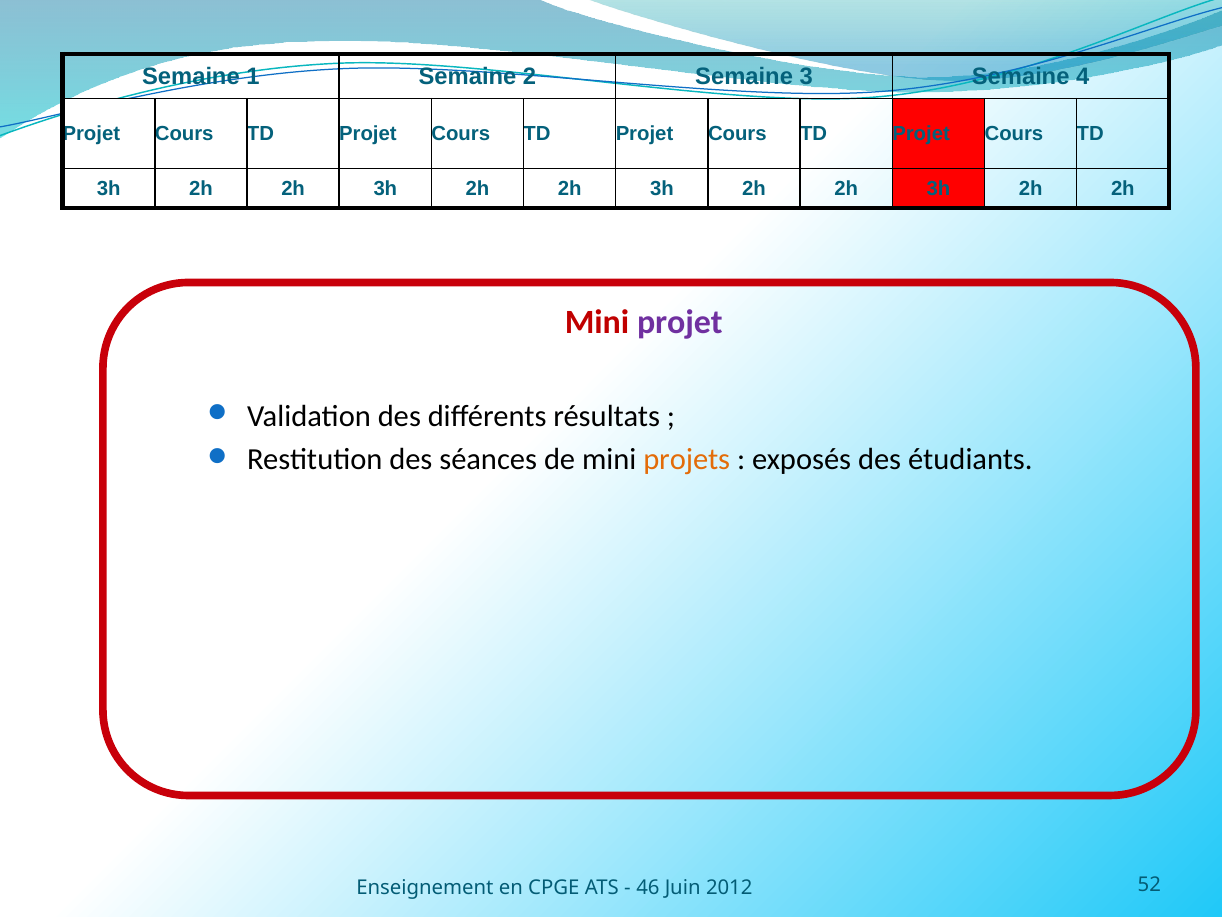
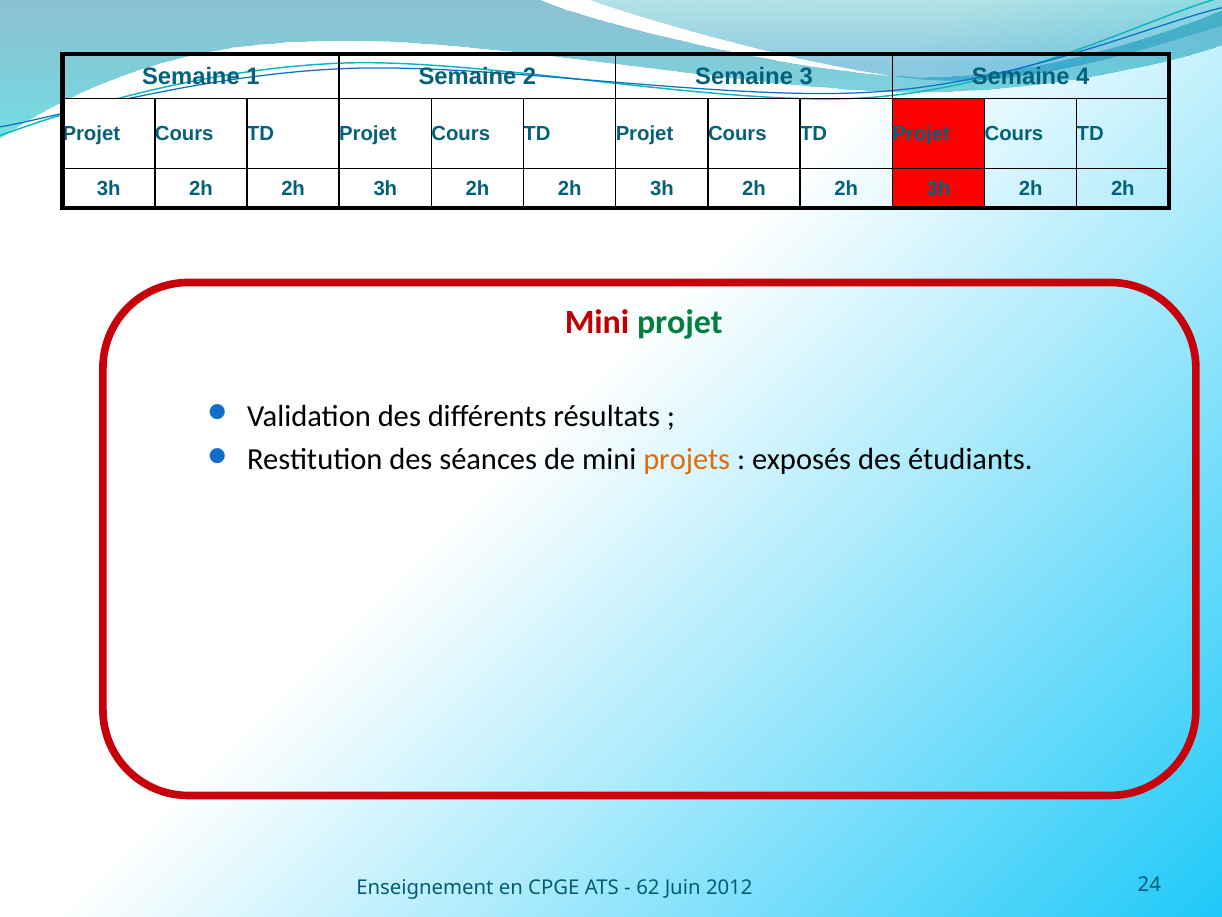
projet at (680, 322) colour: purple -> green
46: 46 -> 62
52: 52 -> 24
